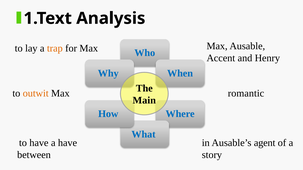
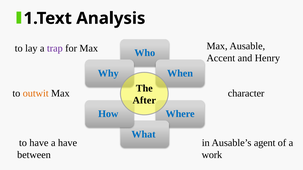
trap colour: orange -> purple
romantic: romantic -> character
Main: Main -> After
story: story -> work
